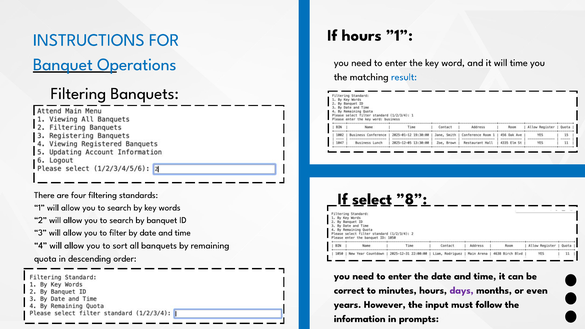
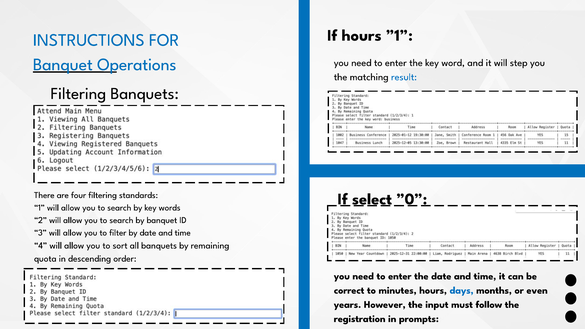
will time: time -> step
”8: ”8 -> ”0
days colour: purple -> blue
information: information -> registration
